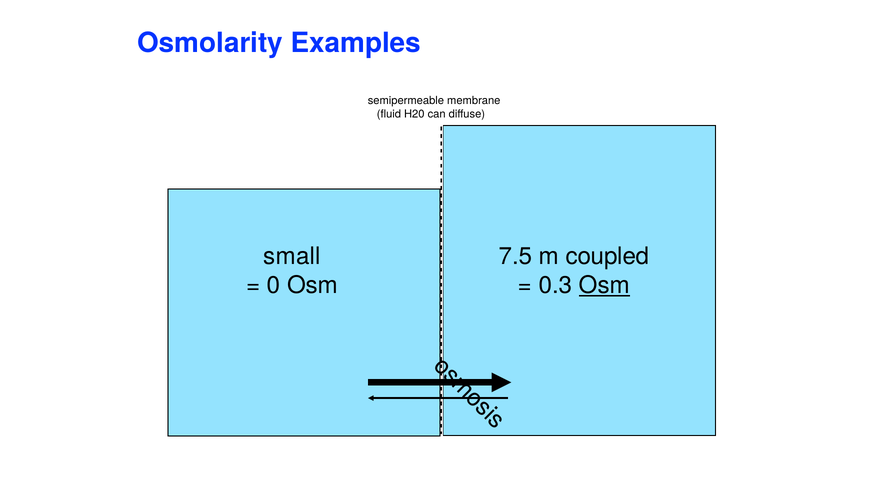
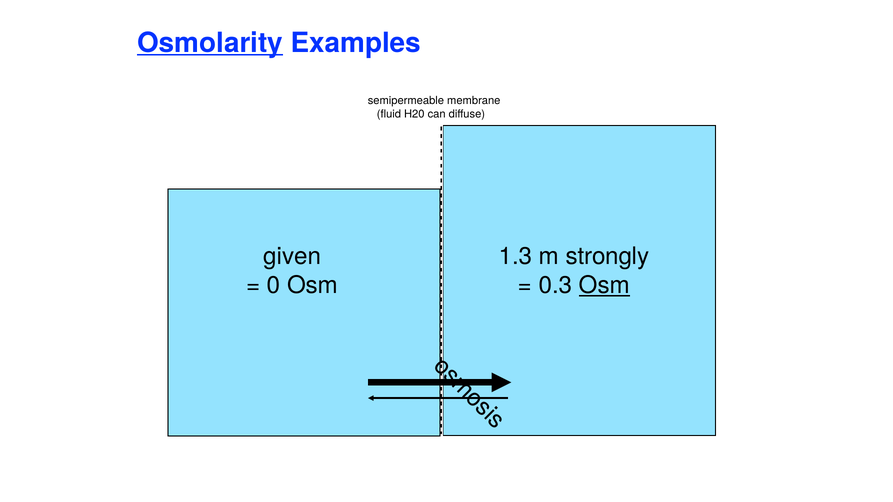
Osmolarity underline: none -> present
small: small -> given
7.5: 7.5 -> 1.3
coupled: coupled -> strongly
